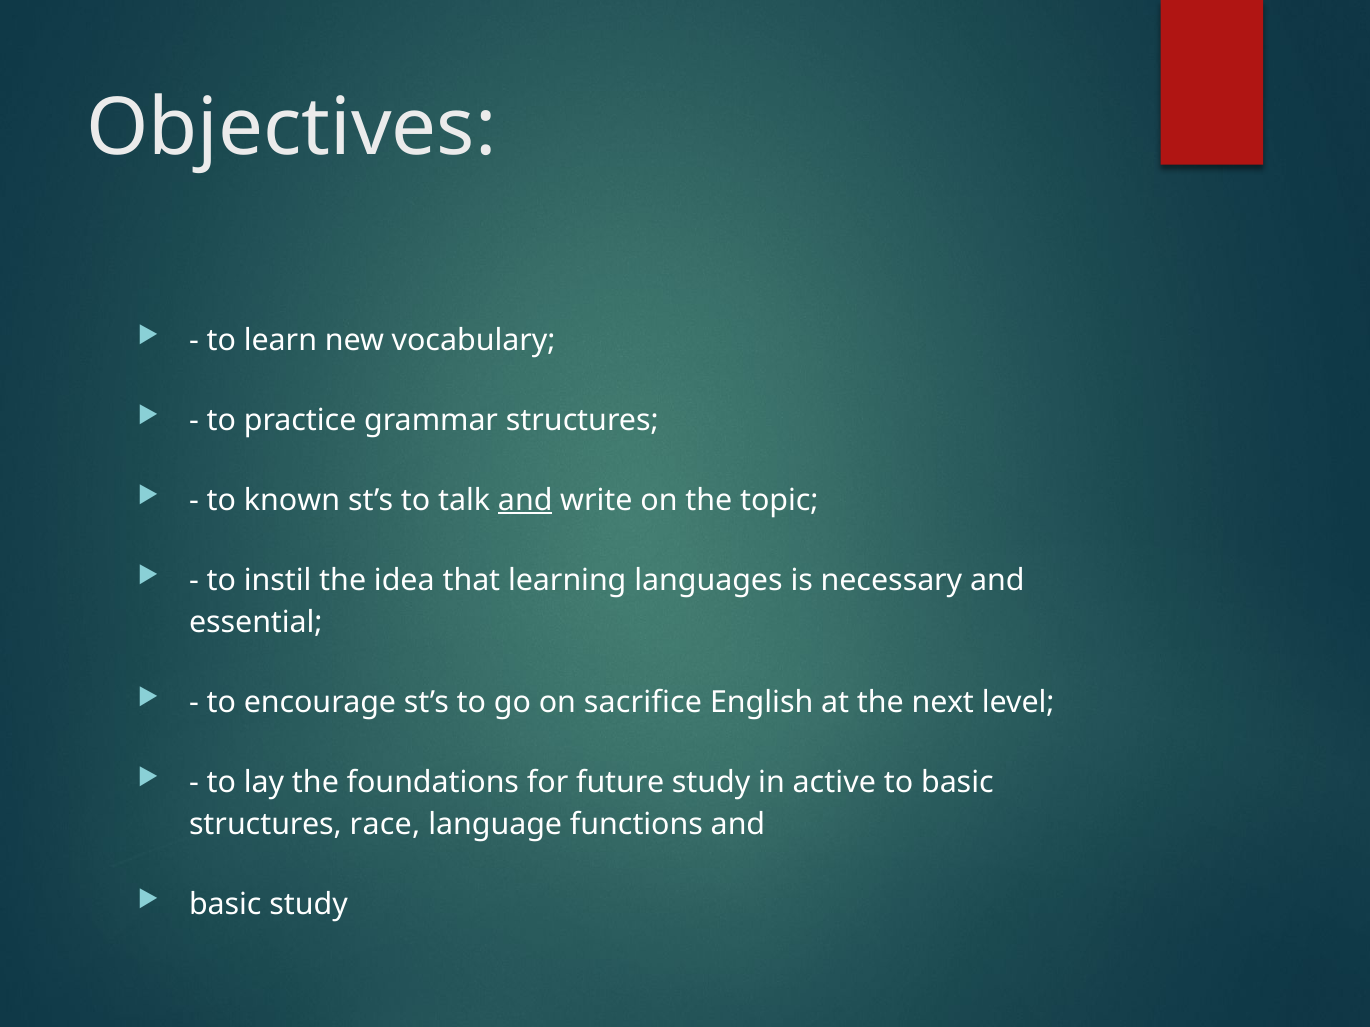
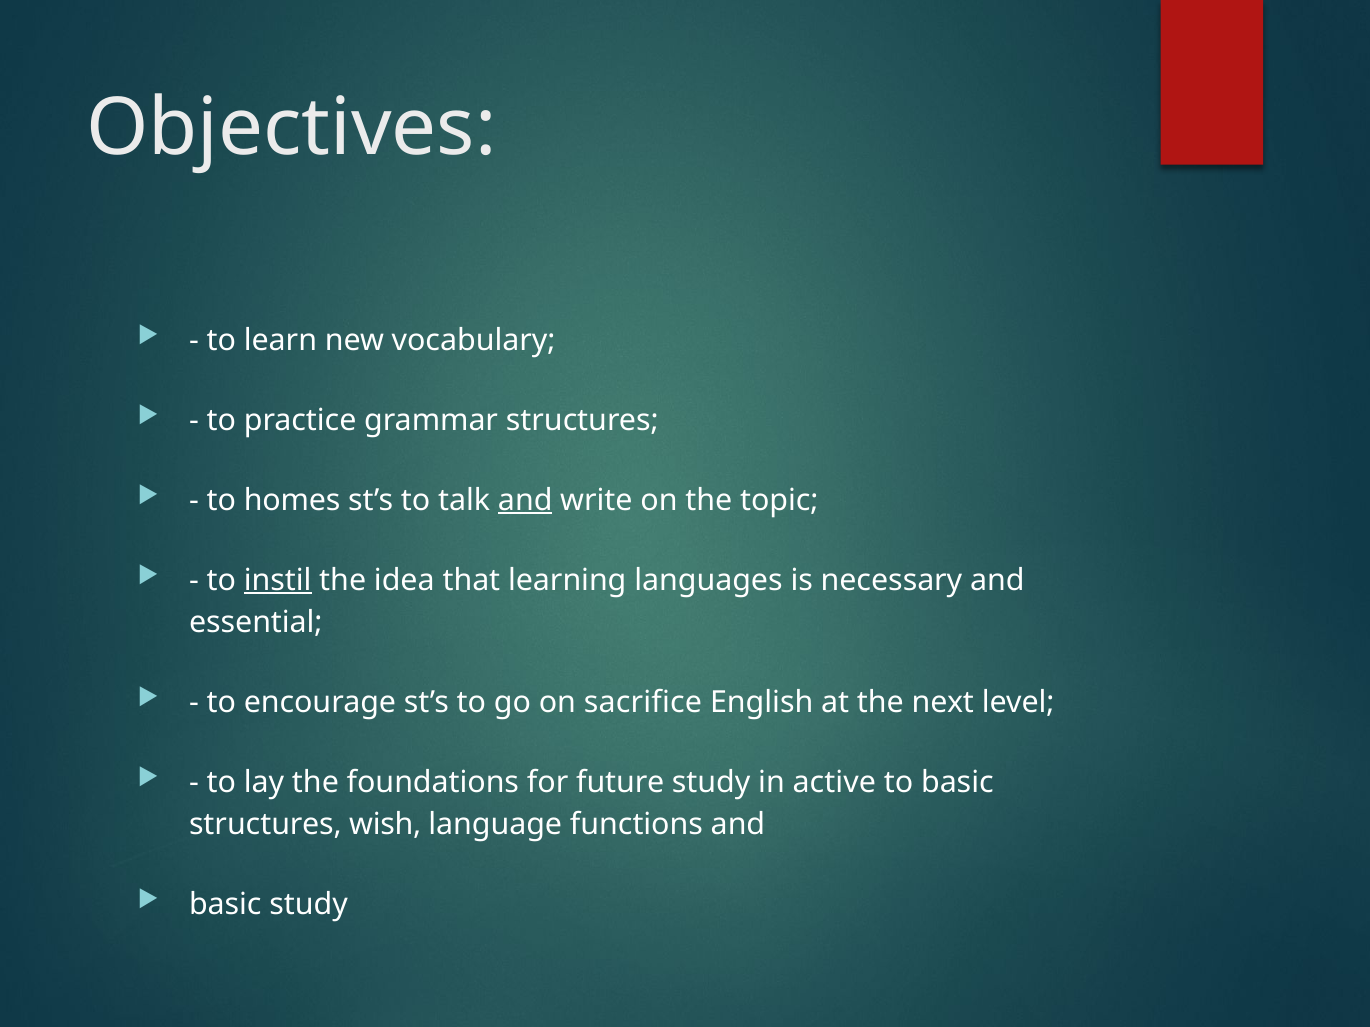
known: known -> homes
instil underline: none -> present
race: race -> wish
